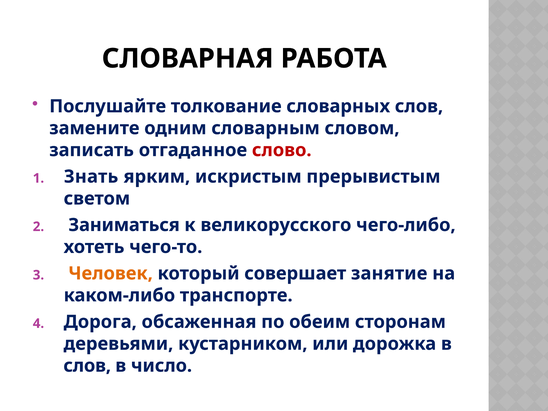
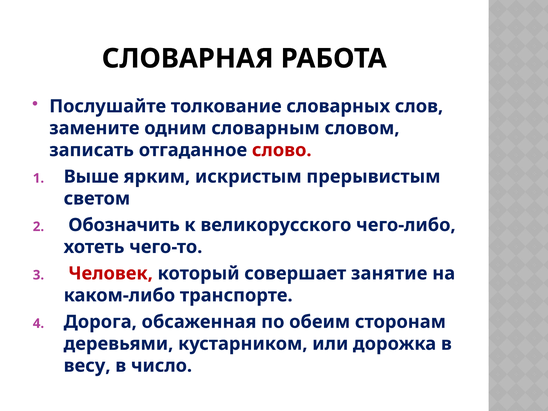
Знать: Знать -> Выше
Заниматься: Заниматься -> Обозначить
Человек colour: orange -> red
слов at (87, 366): слов -> весу
